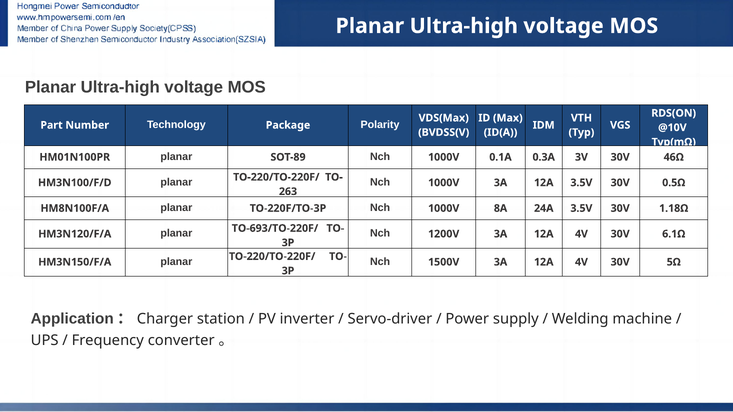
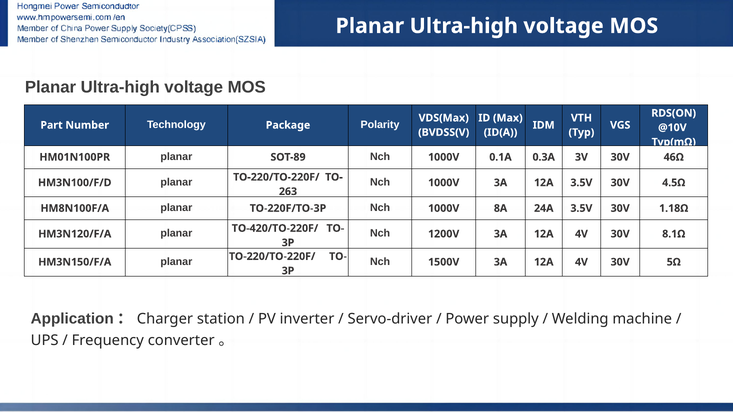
0.5Ω: 0.5Ω -> 4.5Ω
6.1Ω: 6.1Ω -> 8.1Ω
TO-693/TO-220F/: TO-693/TO-220F/ -> TO-420/TO-220F/
